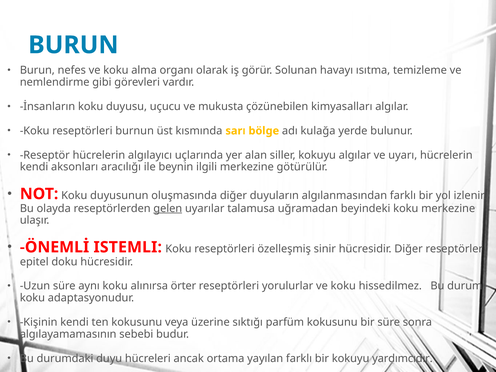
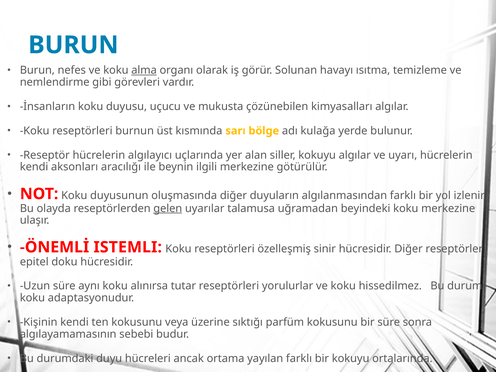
alma underline: none -> present
örter: örter -> tutar
yardımcıdır: yardımcıdır -> ortalarında
